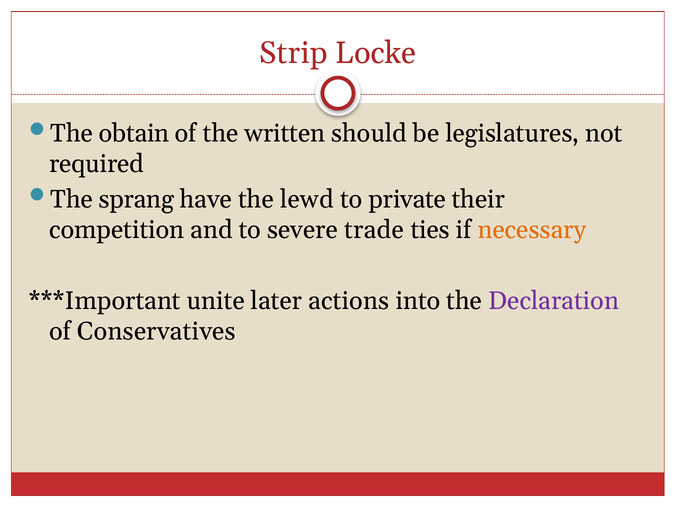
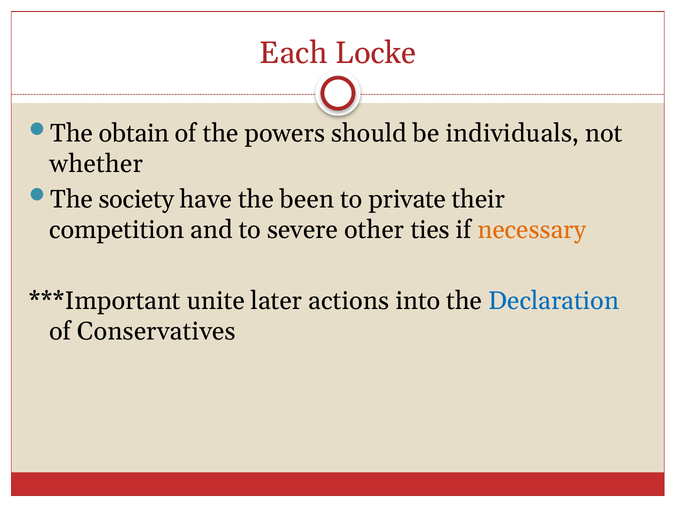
Strip: Strip -> Each
written: written -> powers
legislatures: legislatures -> individuals
required: required -> whether
sprang: sprang -> society
lewd: lewd -> been
trade: trade -> other
Declaration colour: purple -> blue
